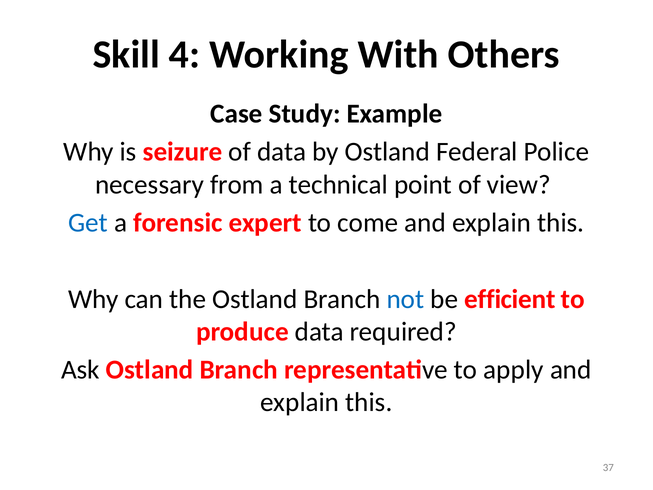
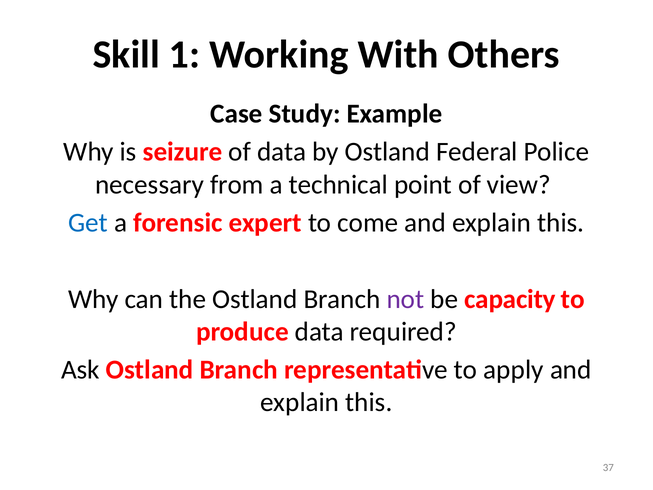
4: 4 -> 1
not colour: blue -> purple
efficient: efficient -> capacity
